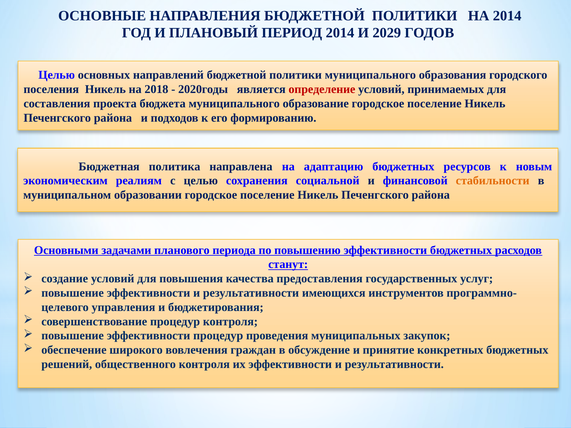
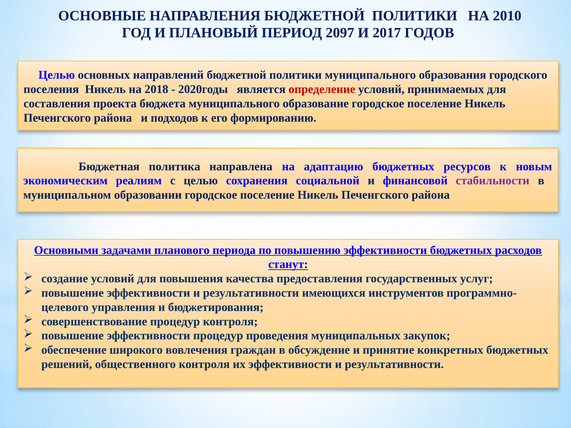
НА 2014: 2014 -> 2010
ПЕРИОД 2014: 2014 -> 2097
2029: 2029 -> 2017
стабильности colour: orange -> purple
